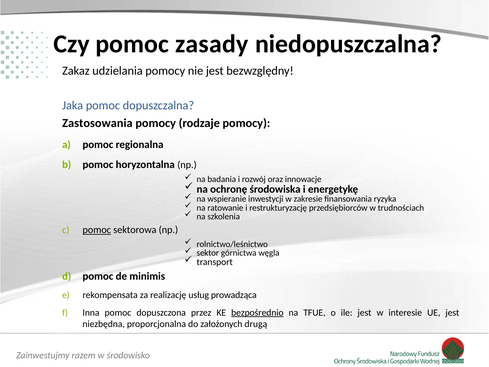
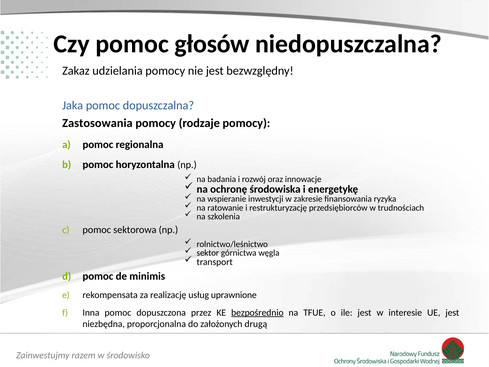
zasady: zasady -> głosów
pomoc at (97, 230) underline: present -> none
prowadząca: prowadząca -> uprawnione
